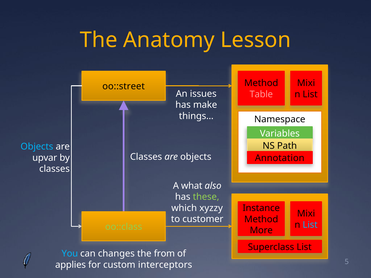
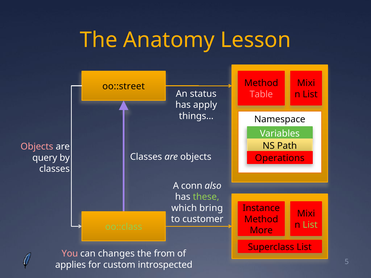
issues: issues -> status
make: make -> apply
Objects at (37, 147) colour: light blue -> pink
upvar: upvar -> query
Annotation: Annotation -> Operations
what: what -> conn
xyzzy: xyzzy -> bring
List at (310, 225) colour: light blue -> light green
You colour: light blue -> pink
interceptors: interceptors -> introspected
